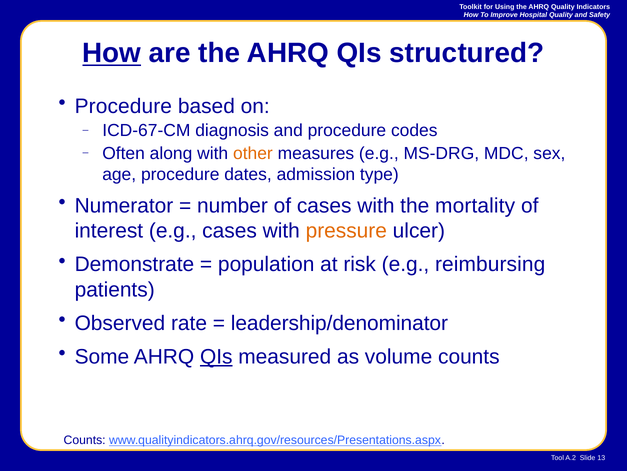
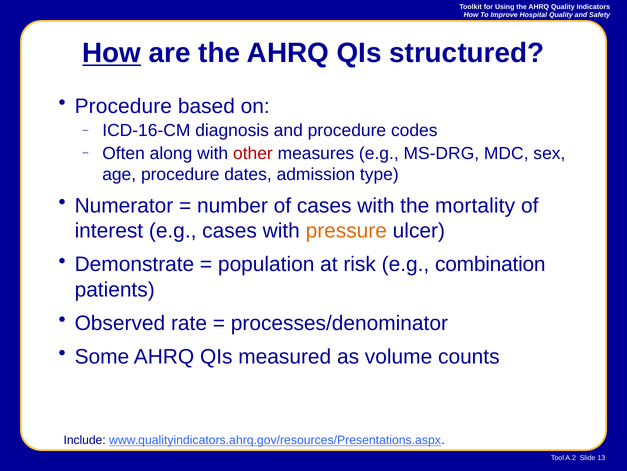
ICD-67-CM: ICD-67-CM -> ICD-16-CM
other colour: orange -> red
reimbursing: reimbursing -> combination
leadership/denominator: leadership/denominator -> processes/denominator
QIs at (216, 356) underline: present -> none
Counts at (85, 440): Counts -> Include
